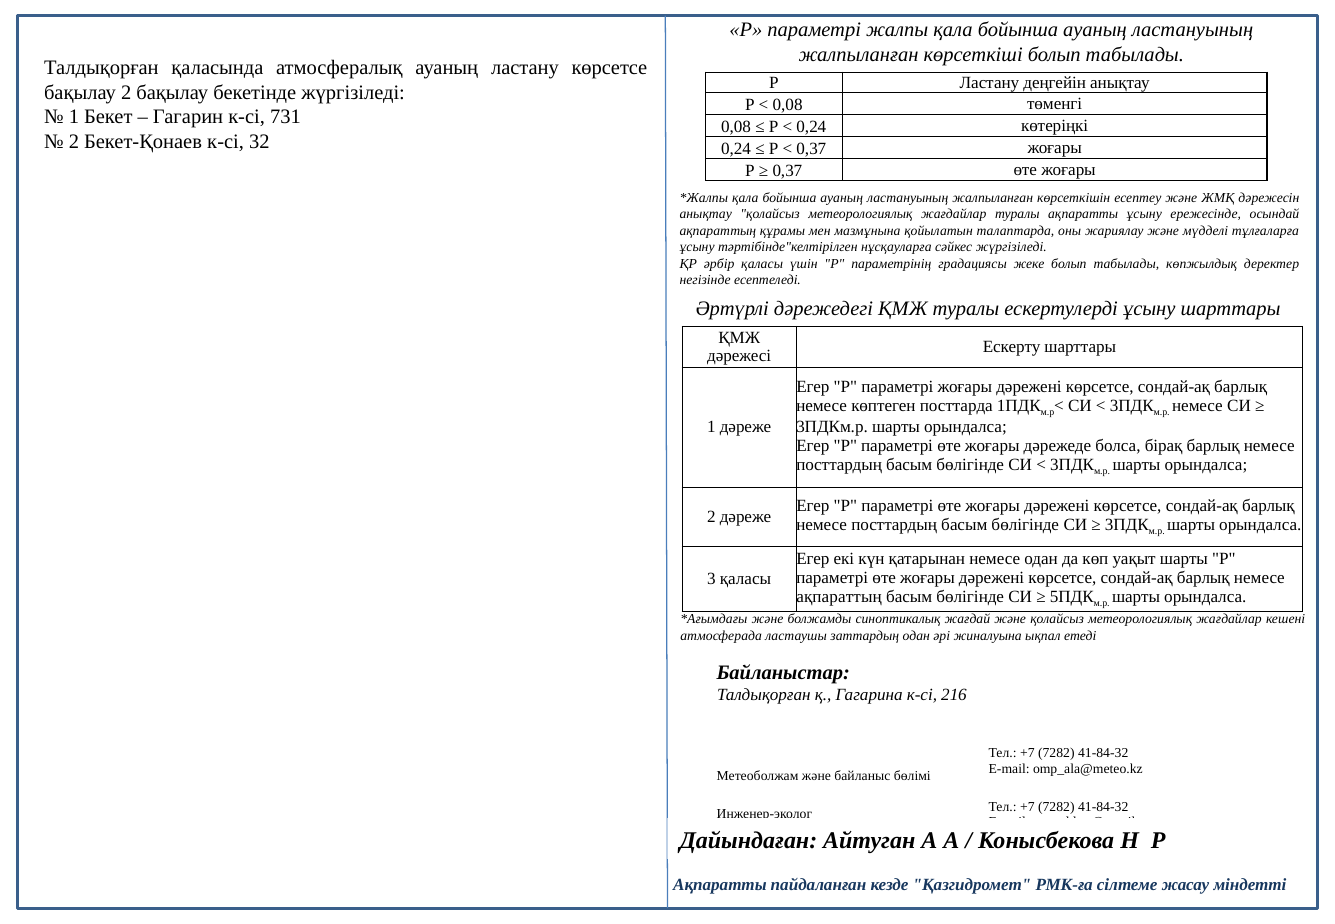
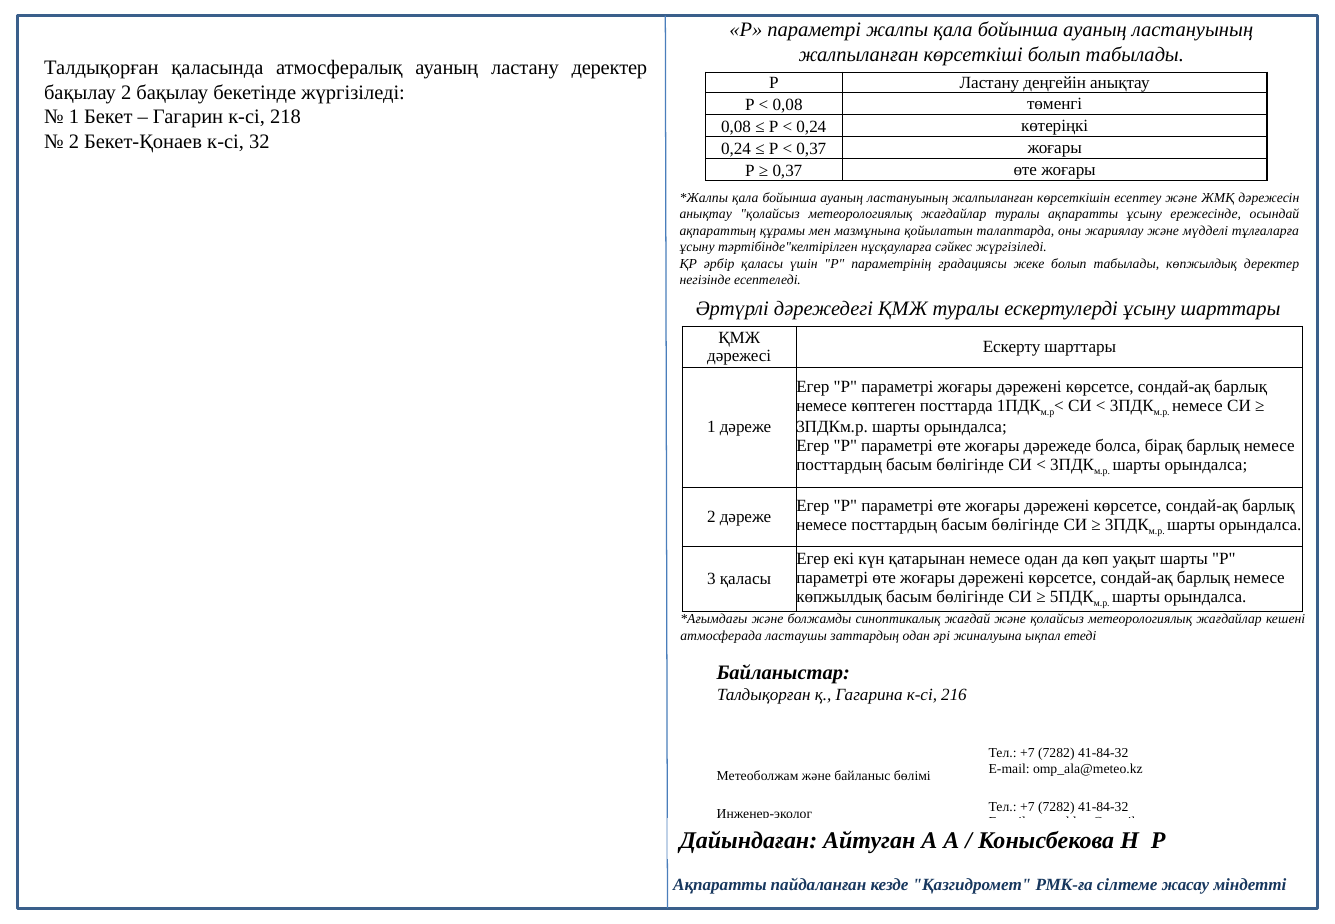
ластану көрсетсе: көрсетсе -> деректер
731: 731 -> 218
ақпараттың at (839, 597): ақпараттың -> көпжылдық
